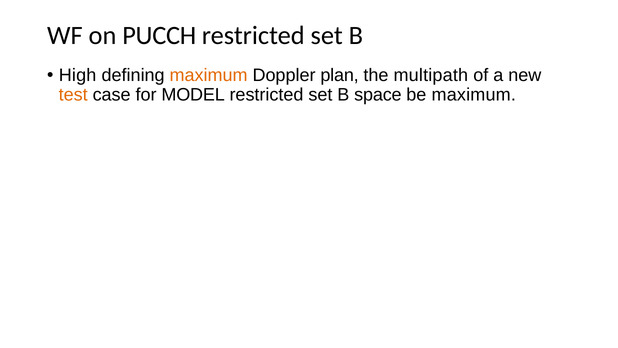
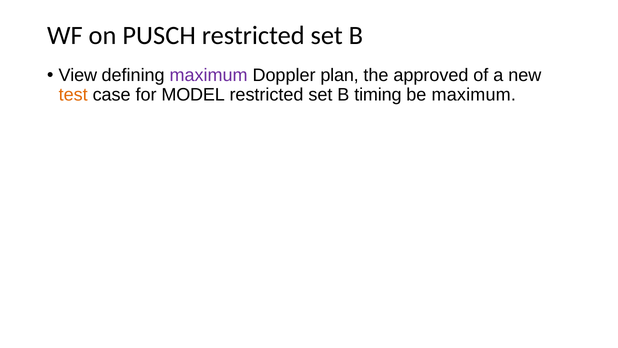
PUCCH: PUCCH -> PUSCH
High: High -> View
maximum at (209, 75) colour: orange -> purple
multipath: multipath -> approved
space: space -> timing
